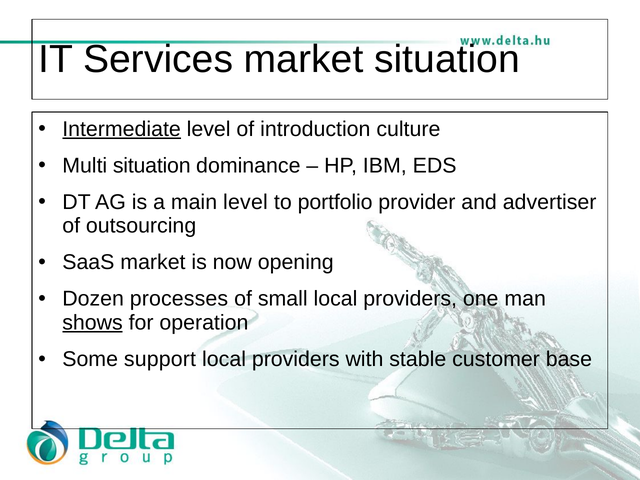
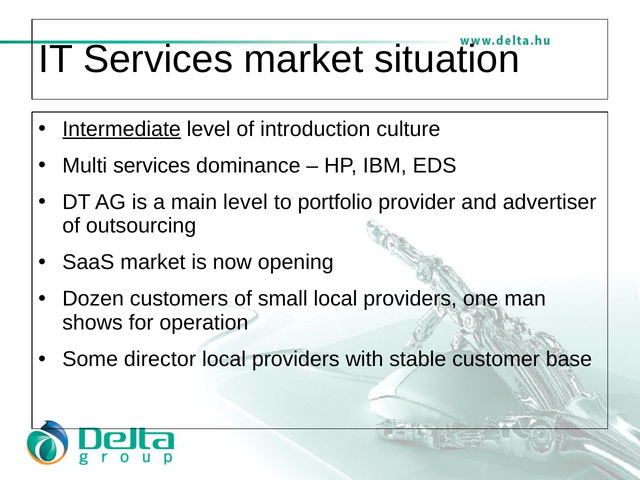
Multi situation: situation -> services
processes: processes -> customers
shows underline: present -> none
support: support -> director
